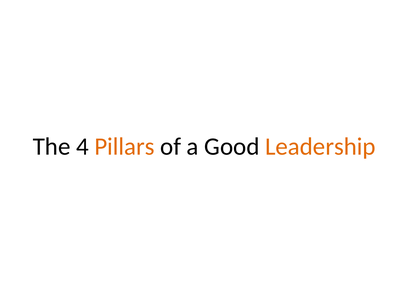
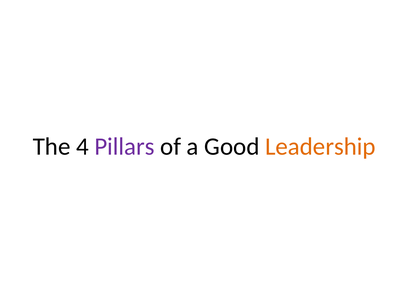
Pillars colour: orange -> purple
